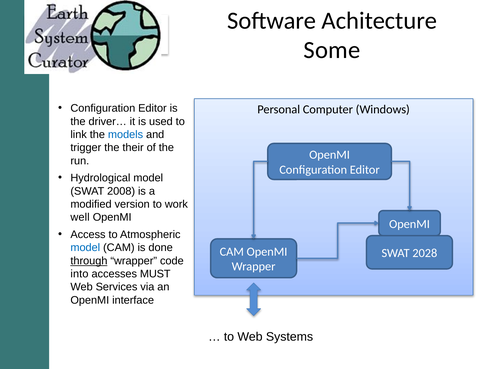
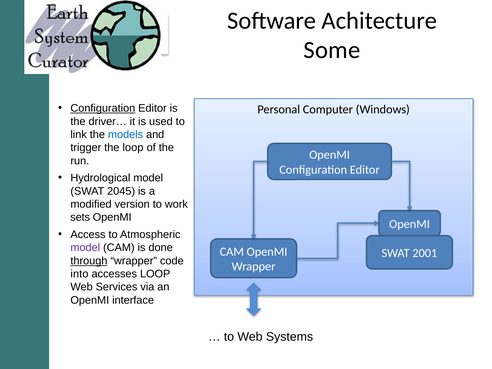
Configuration at (103, 108) underline: none -> present
the their: their -> loop
2008: 2008 -> 2045
well: well -> sets
model at (85, 248) colour: blue -> purple
2028: 2028 -> 2001
accesses MUST: MUST -> LOOP
